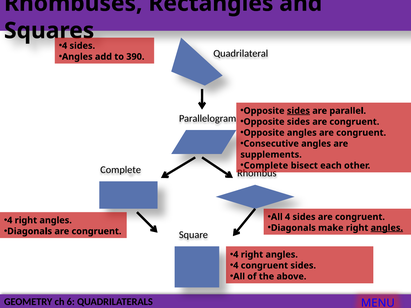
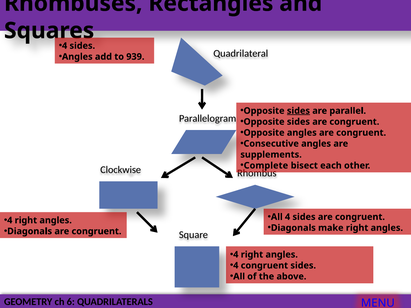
390: 390 -> 939
Complete at (121, 170): Complete -> Clockwise
angles at (387, 228) underline: present -> none
